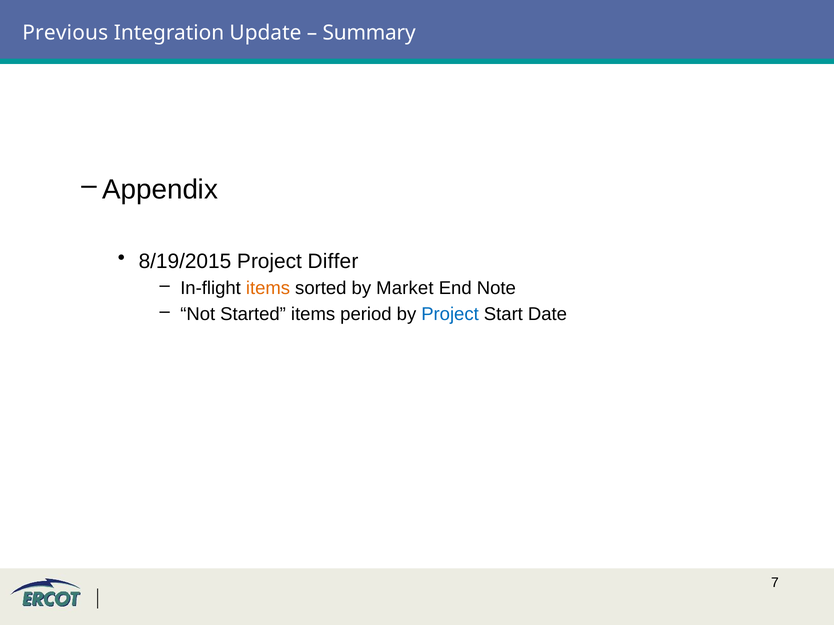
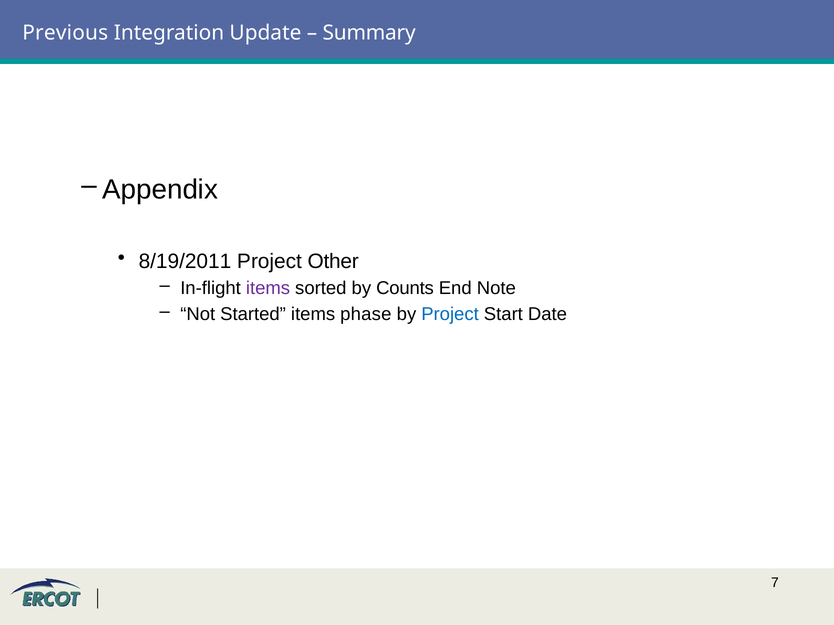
8/19/2015: 8/19/2015 -> 8/19/2011
Differ: Differ -> Other
items at (268, 289) colour: orange -> purple
Market: Market -> Counts
period: period -> phase
